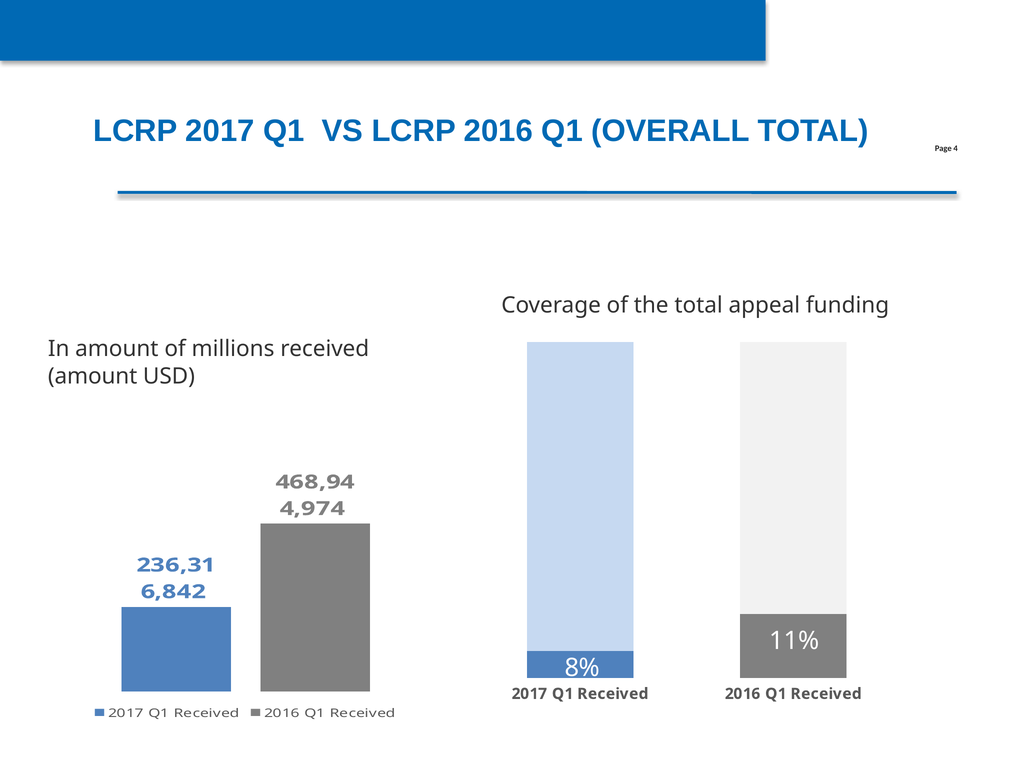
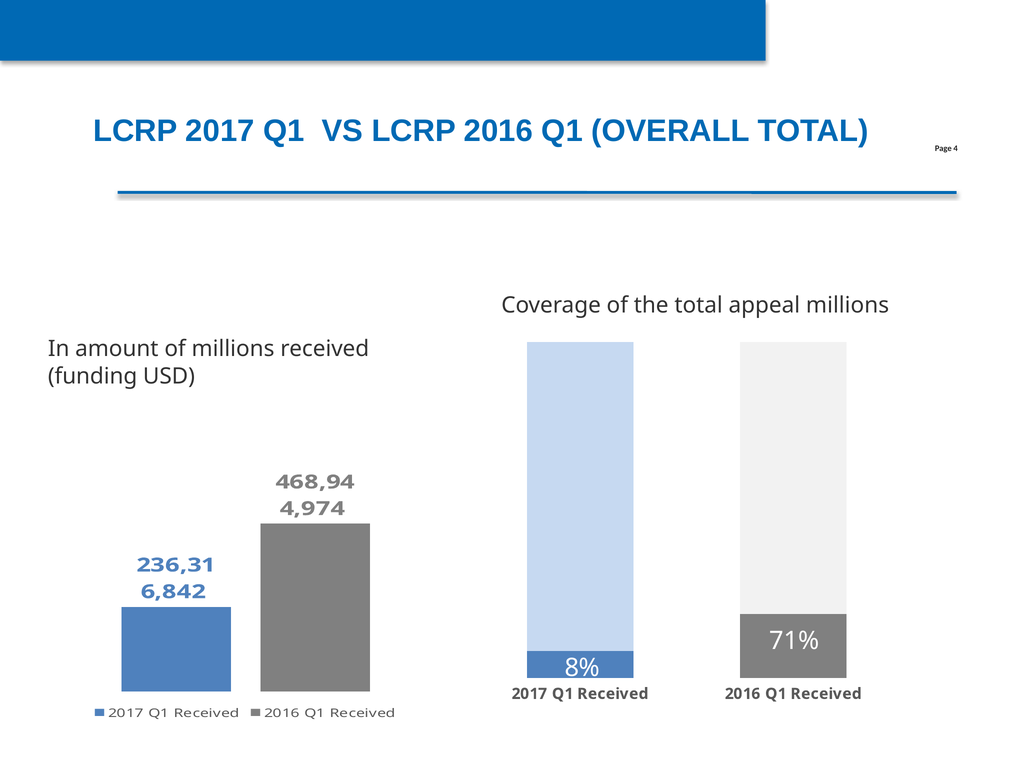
appeal funding: funding -> millions
amount at (93, 376): amount -> funding
11%: 11% -> 71%
